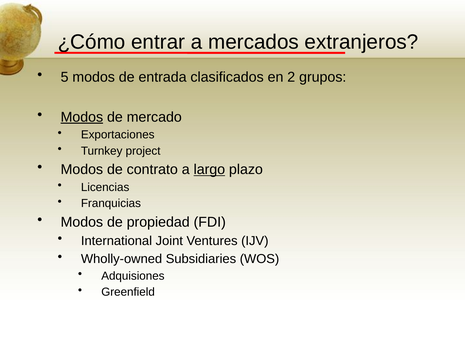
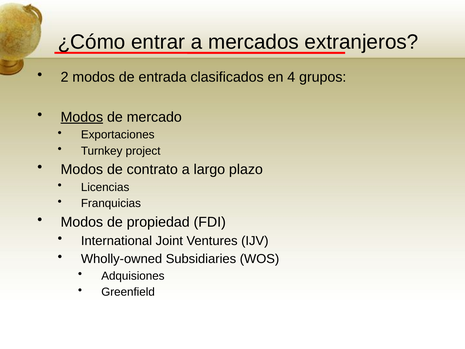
5: 5 -> 2
2: 2 -> 4
largo underline: present -> none
